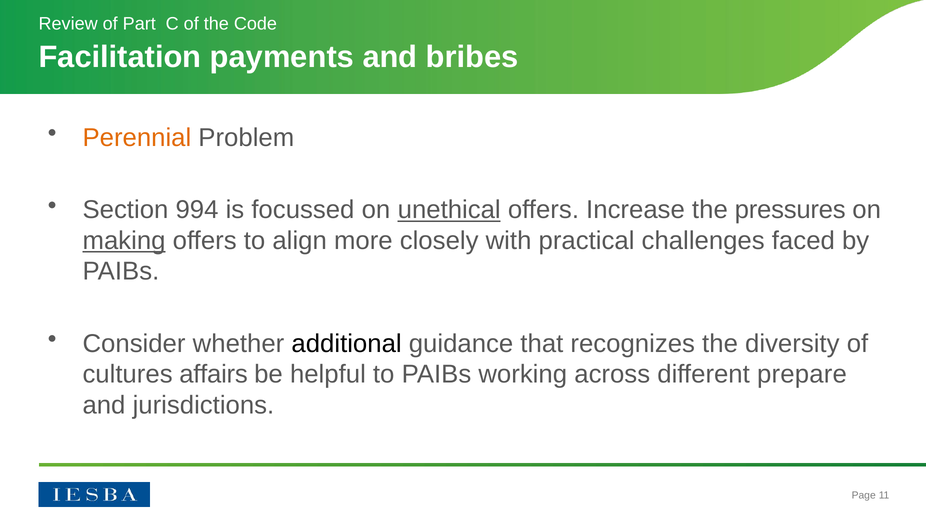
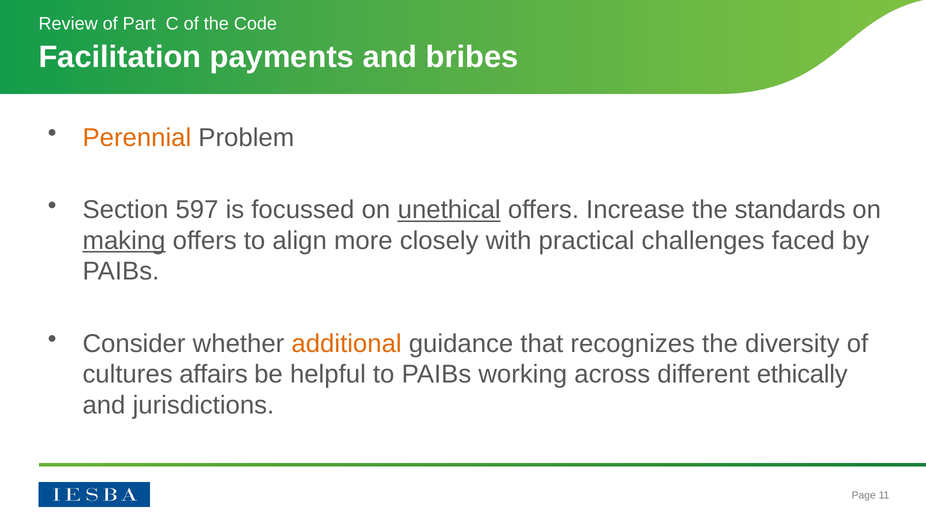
994: 994 -> 597
pressures: pressures -> standards
additional colour: black -> orange
prepare: prepare -> ethically
